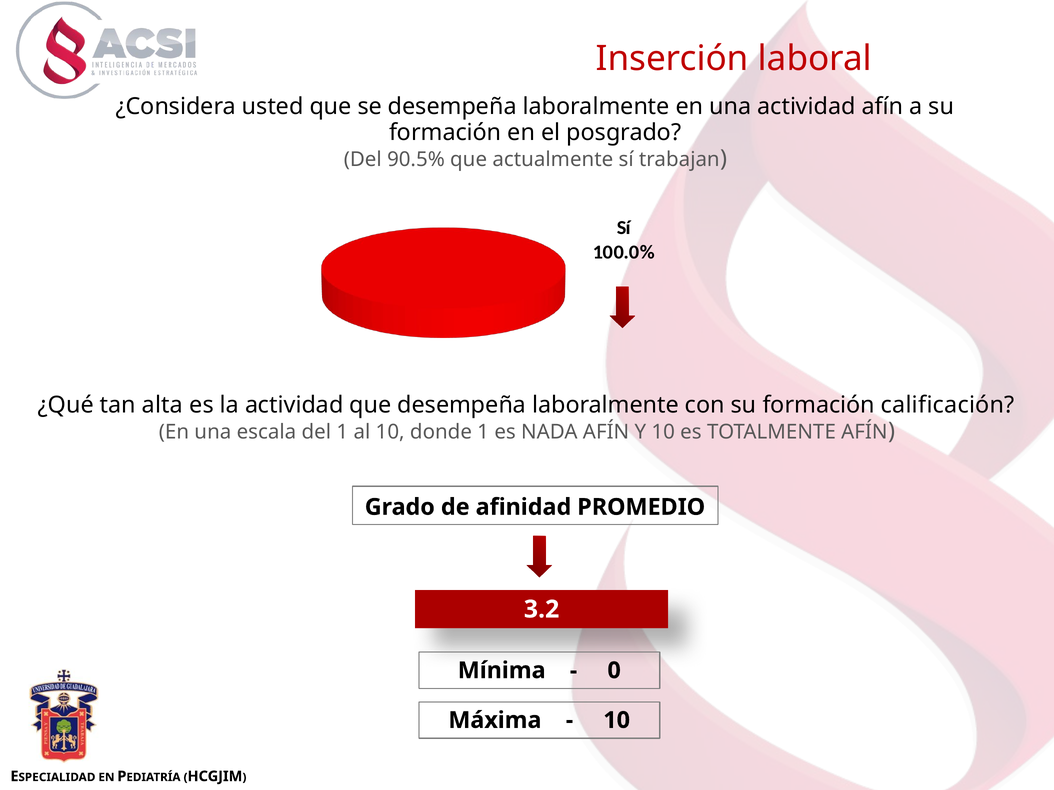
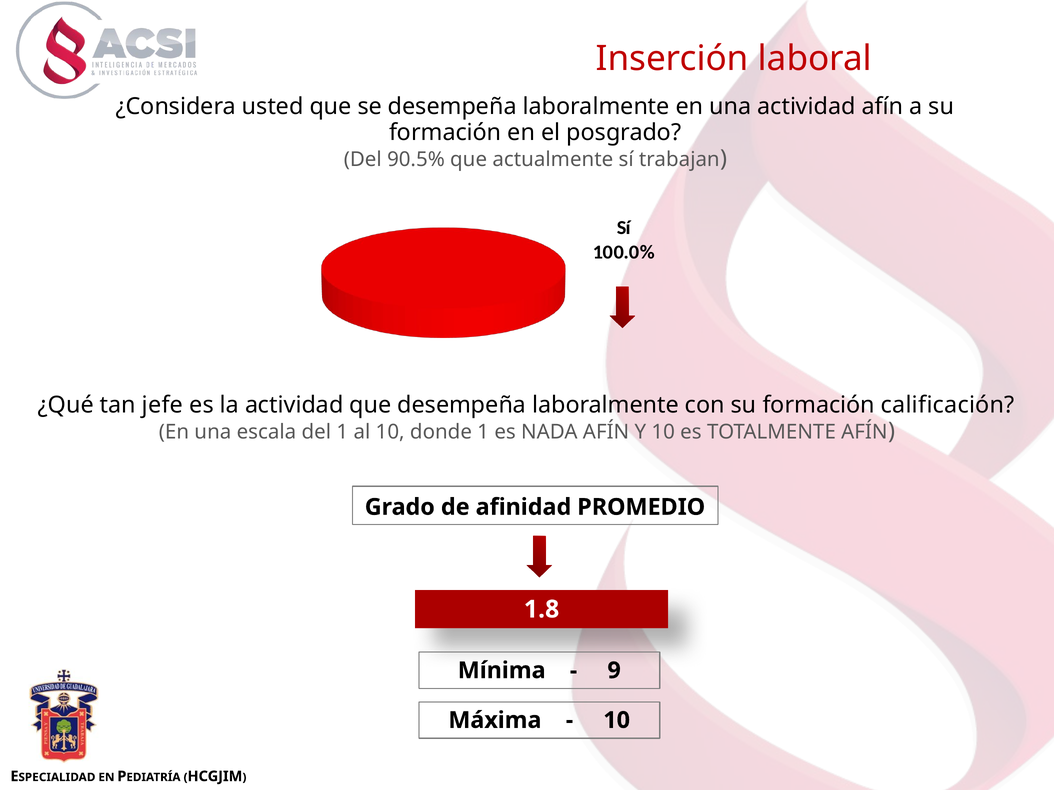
alta: alta -> jefe
3.2: 3.2 -> 1.8
0: 0 -> 9
